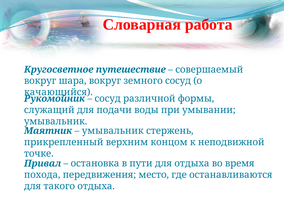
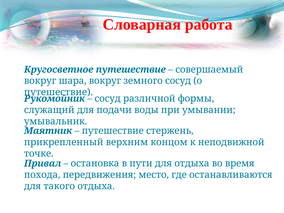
качающийся at (58, 92): качающийся -> путешествие
умывальник at (113, 131): умывальник -> путешествие
